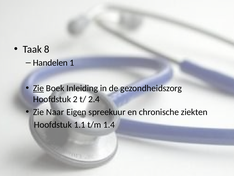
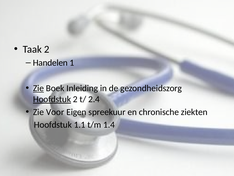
Taak 8: 8 -> 2
Hoofdstuk at (52, 99) underline: none -> present
Naar: Naar -> Voor
